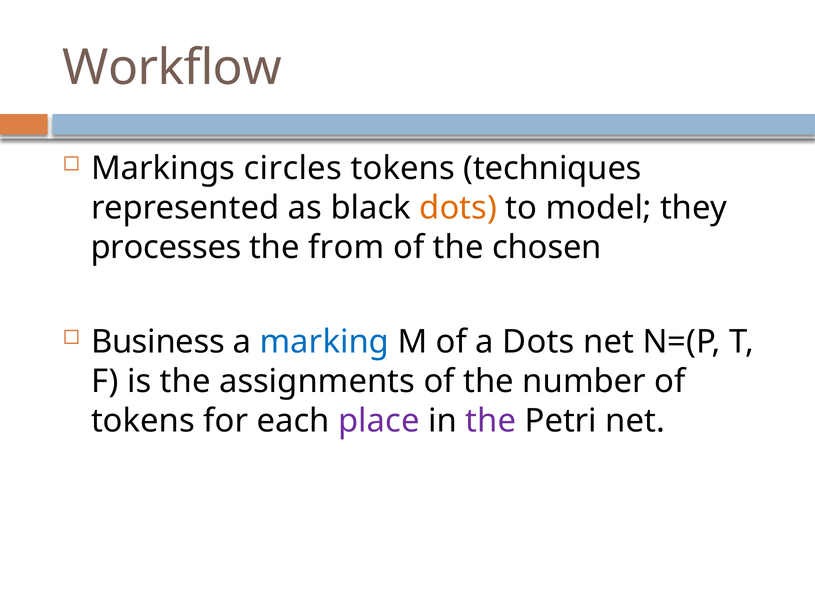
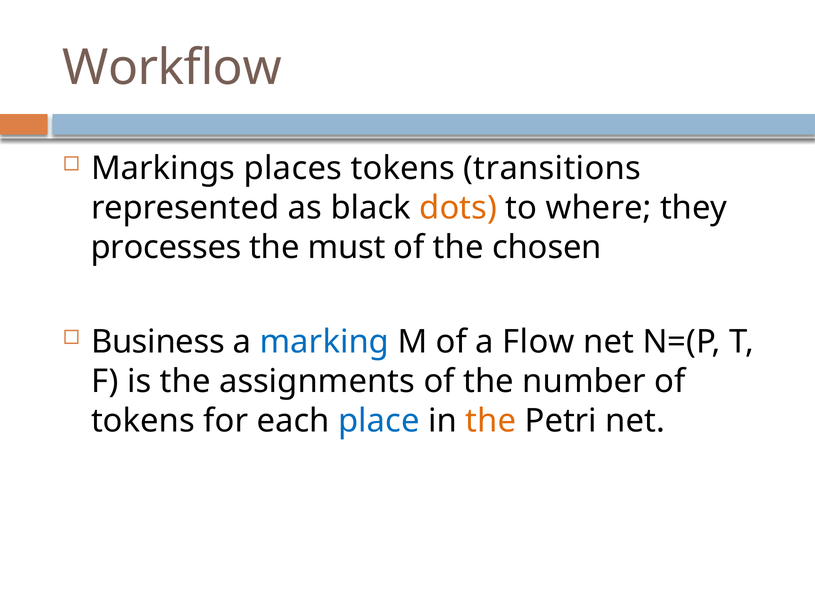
circles: circles -> places
techniques: techniques -> transitions
model: model -> where
from: from -> must
a Dots: Dots -> Flow
place colour: purple -> blue
the at (491, 421) colour: purple -> orange
